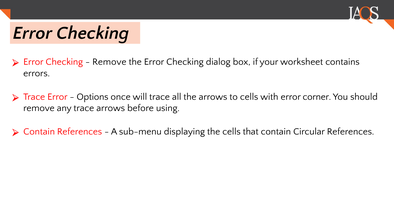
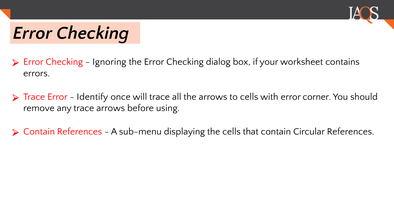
Remove at (109, 62): Remove -> Ignoring
Options: Options -> Identify
